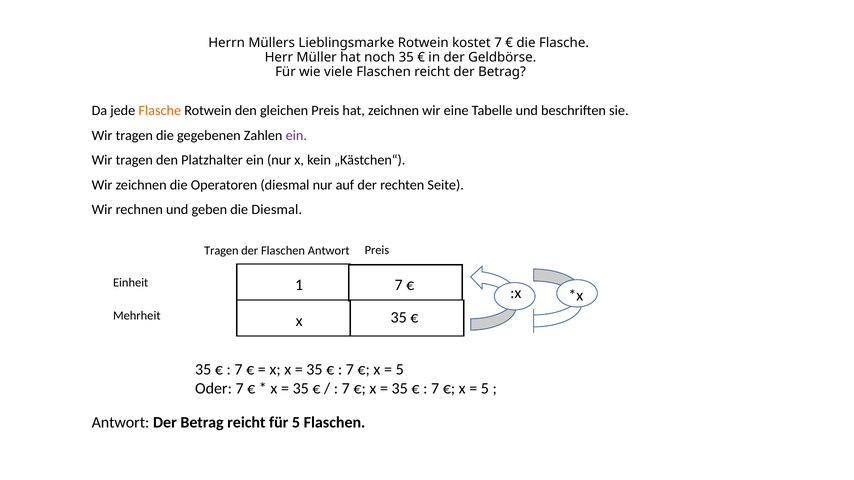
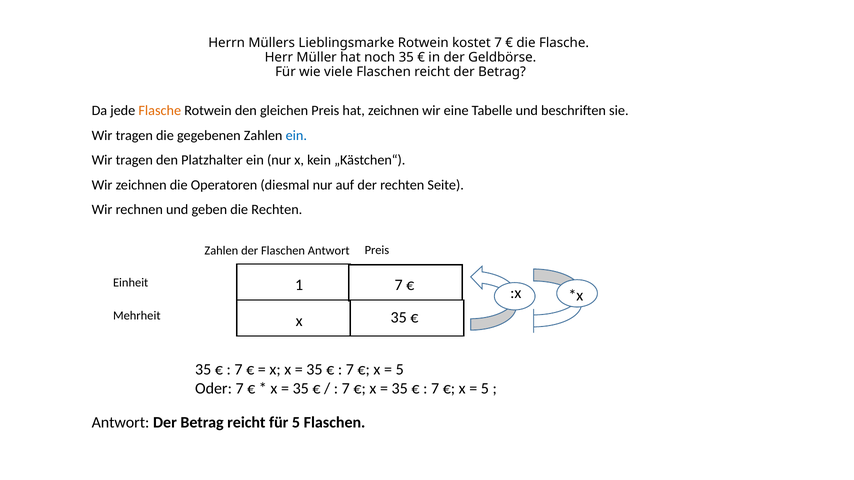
ein at (296, 136) colour: purple -> blue
die Diesmal: Diesmal -> Rechten
Tragen at (221, 251): Tragen -> Zahlen
